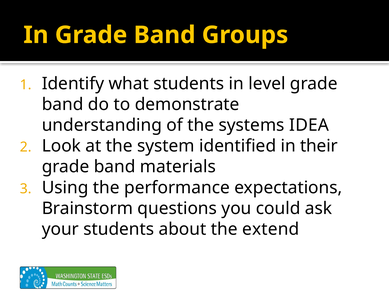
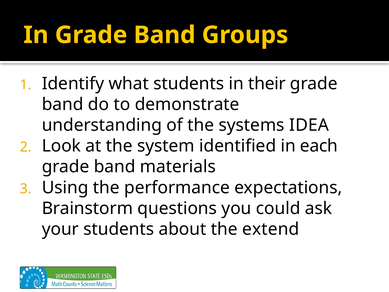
level: level -> their
their: their -> each
